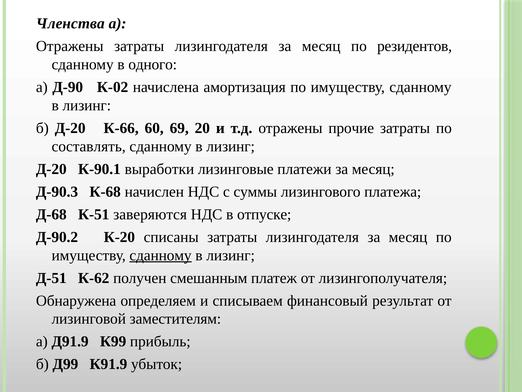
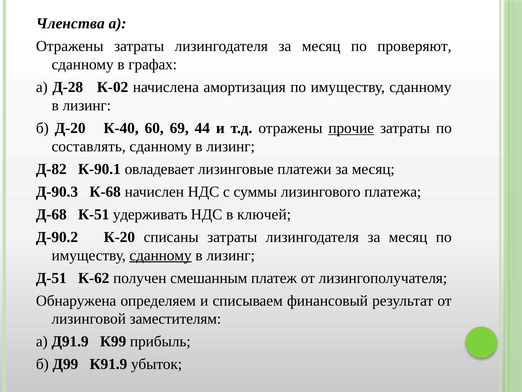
резидентов: резидентов -> проверяют
одного: одного -> графах
Д-90: Д-90 -> Д-28
К-66: К-66 -> К-40
20: 20 -> 44
прочие underline: none -> present
Д-20 at (51, 169): Д-20 -> Д-82
выработки: выработки -> овладевает
заверяются: заверяются -> удерживать
отпуске: отпуске -> ключей
